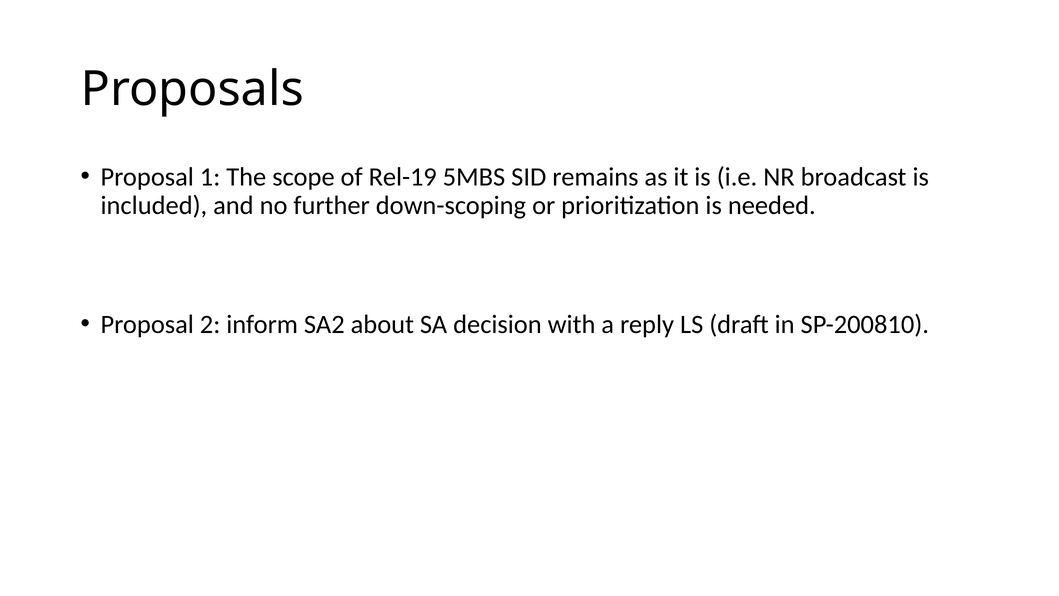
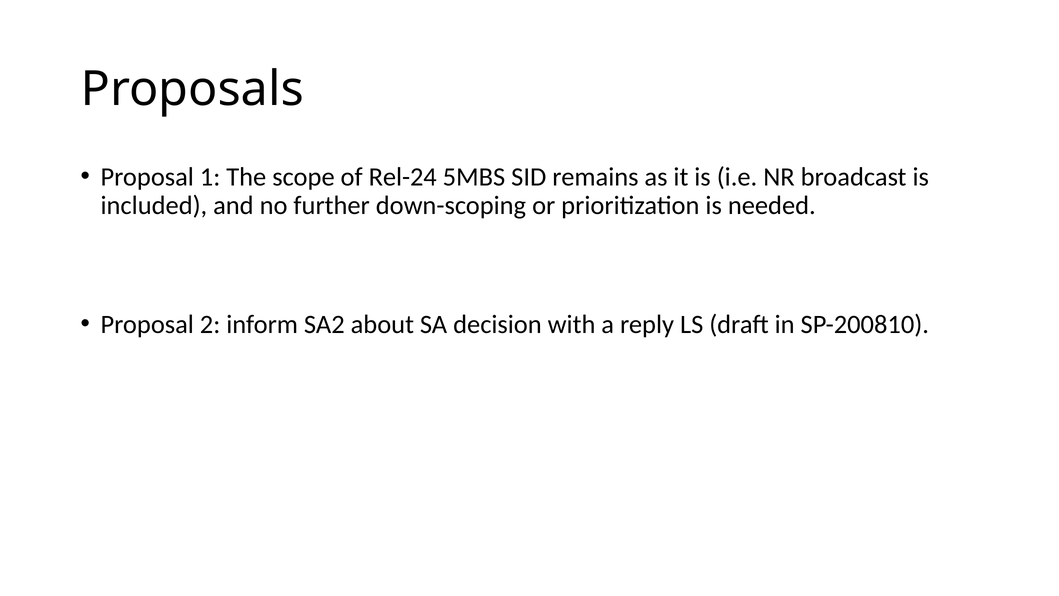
Rel-19: Rel-19 -> Rel-24
